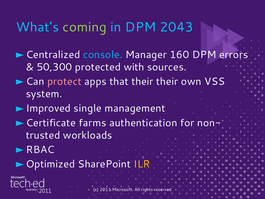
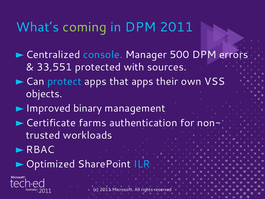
DPM 2043: 2043 -> 2011
160: 160 -> 500
50,300: 50,300 -> 33,551
protect colour: pink -> light blue
that their: their -> apps
system: system -> objects
single: single -> binary
ILR colour: yellow -> light blue
